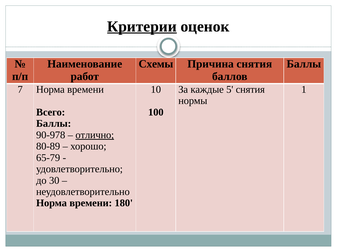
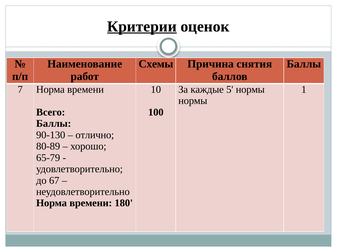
5 снятия: снятия -> нормы
90-978: 90-978 -> 90-130
отлично underline: present -> none
30: 30 -> 67
